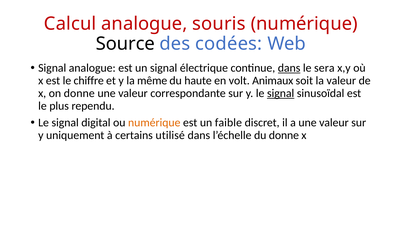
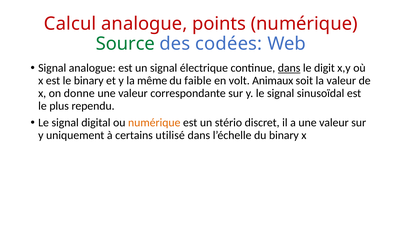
souris: souris -> points
Source colour: black -> green
sera: sera -> digit
le chiffre: chiffre -> binary
haute: haute -> faible
signal at (281, 93) underline: present -> none
faible: faible -> stério
du donne: donne -> binary
